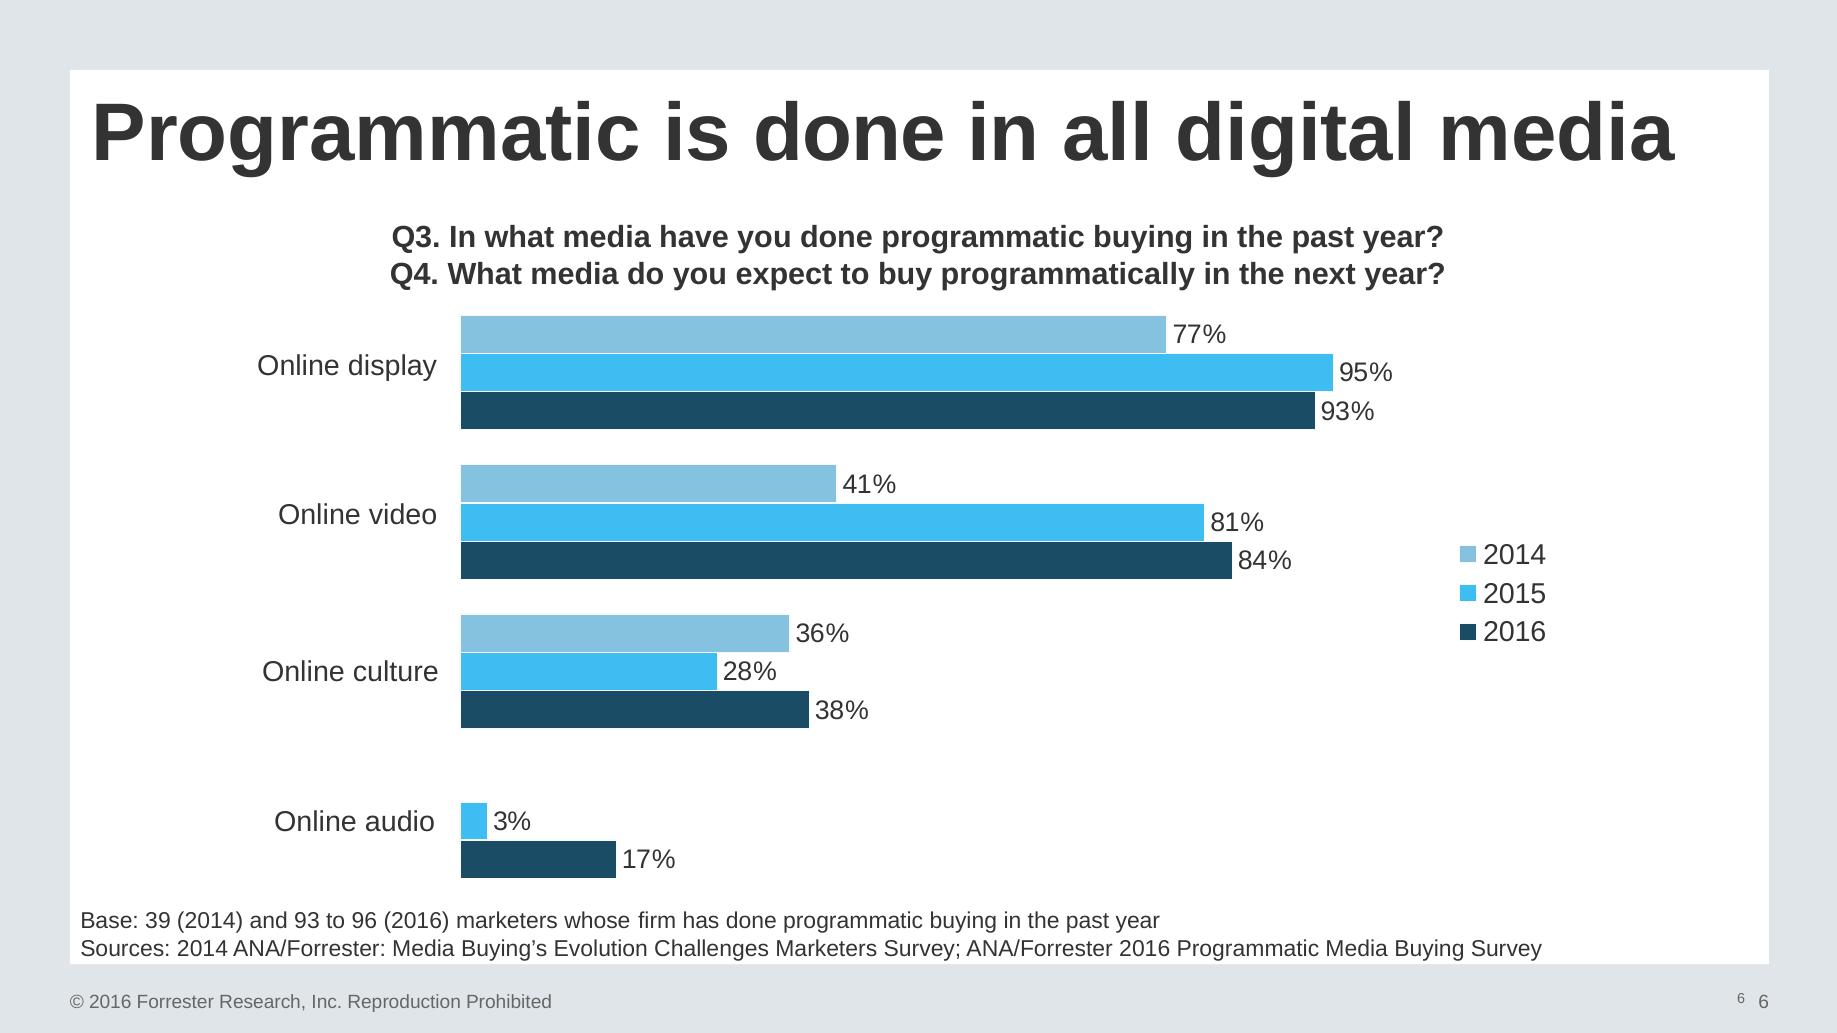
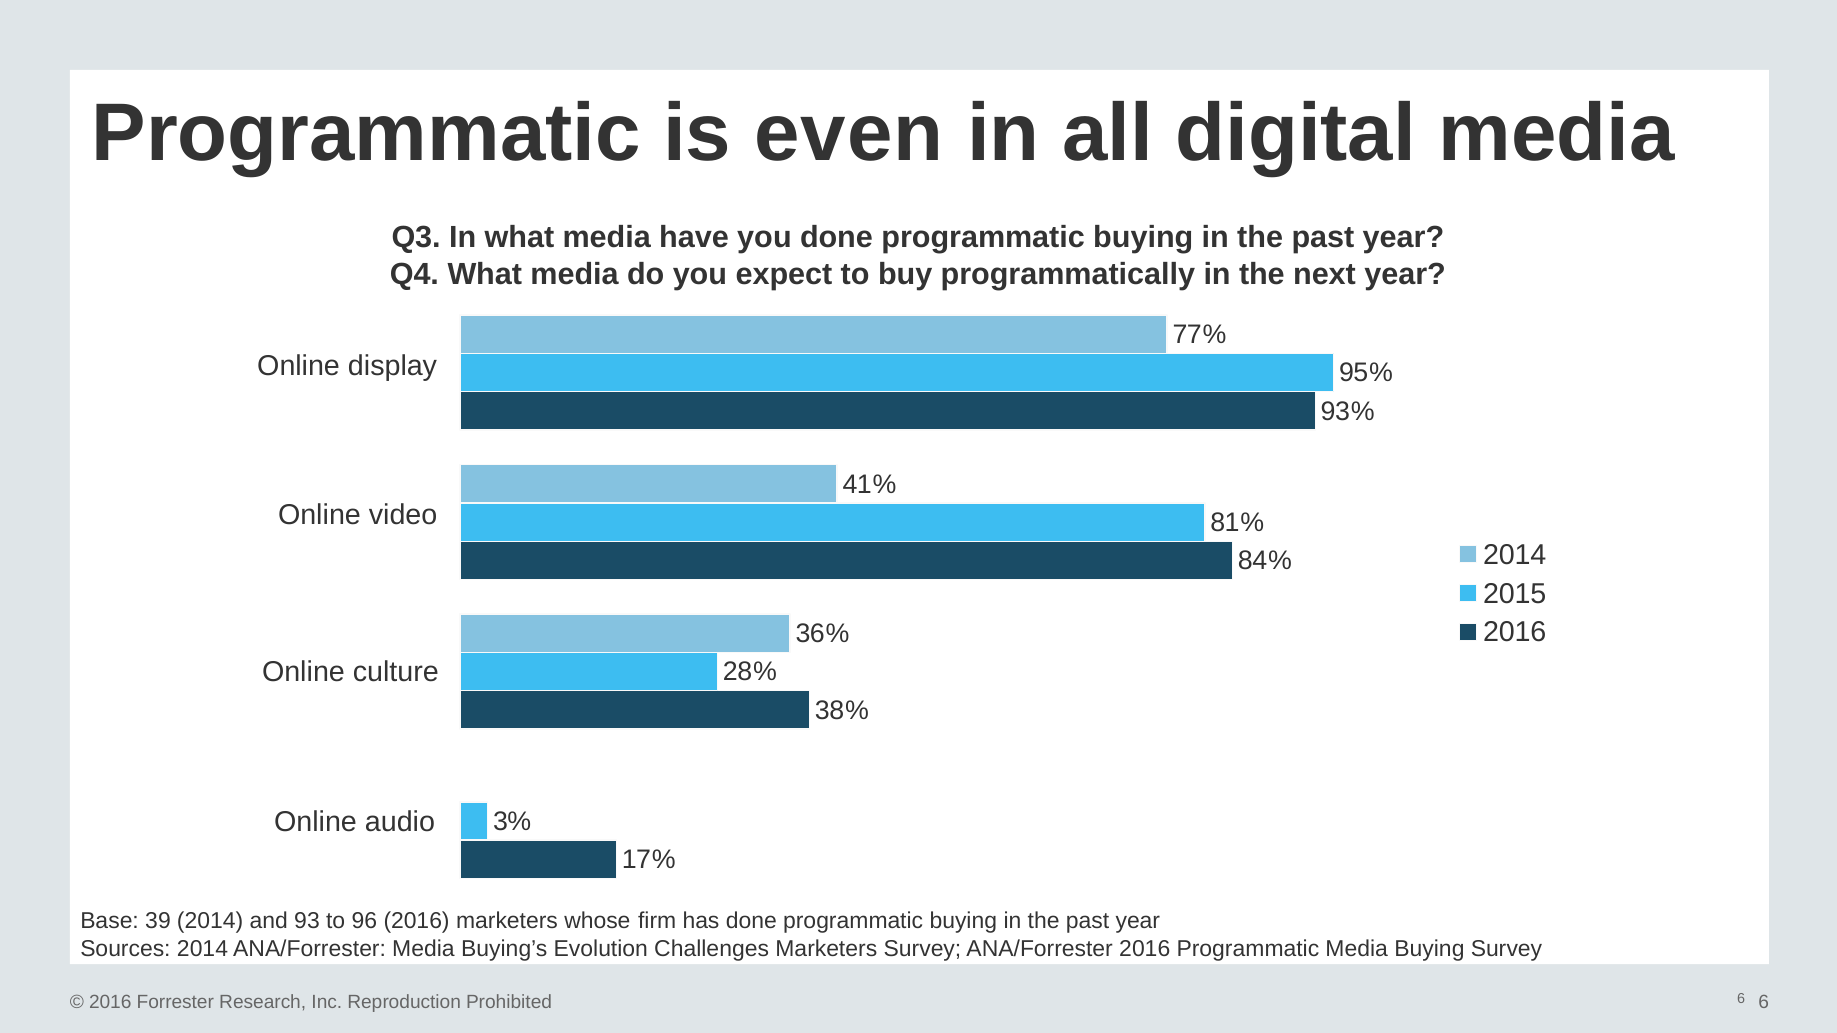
is done: done -> even
